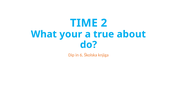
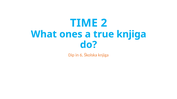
your: your -> ones
true about: about -> knjiga
